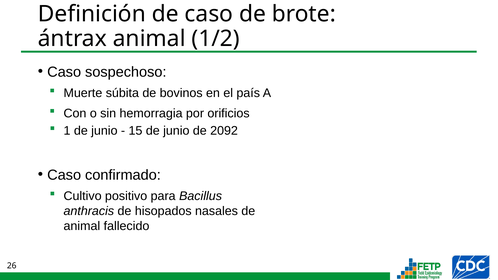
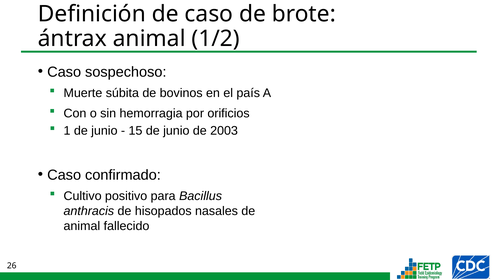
2092: 2092 -> 2003
